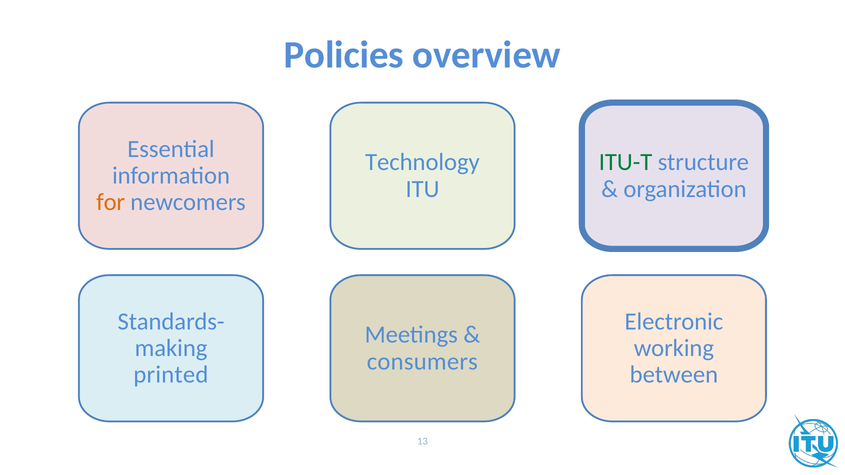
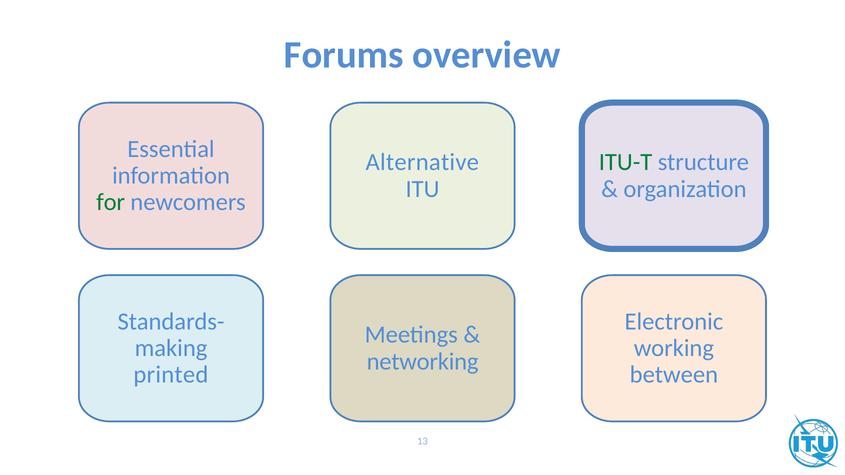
Policies: Policies -> Forums
Technology: Technology -> Alternative
for colour: orange -> green
consumers: consumers -> networking
